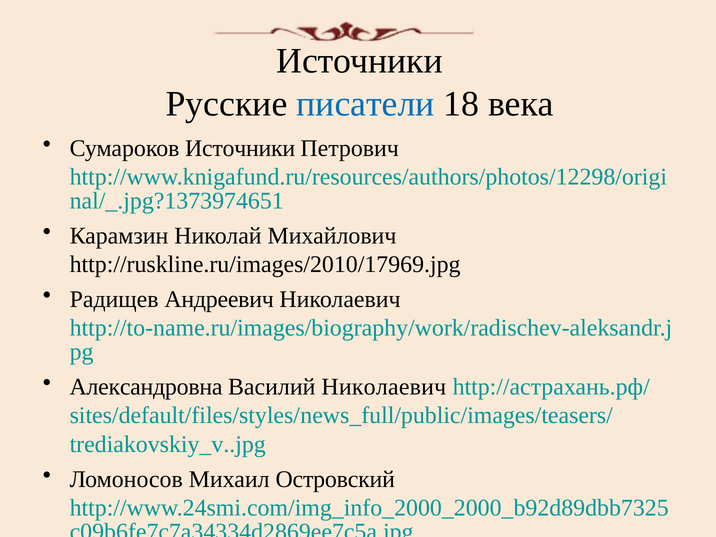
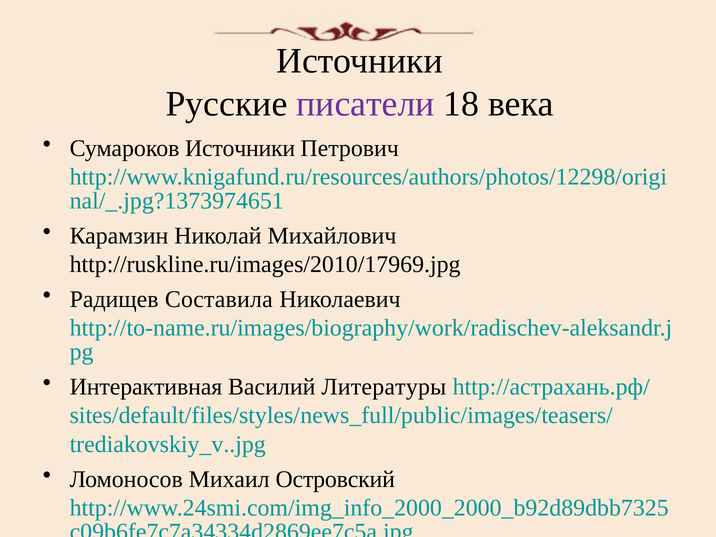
писатели colour: blue -> purple
Андреевич: Андреевич -> Составила
Александровна: Александровна -> Интерактивная
Василий Николаевич: Николаевич -> Литературы
